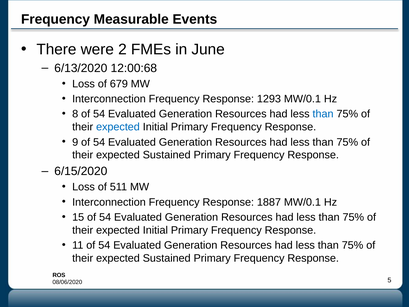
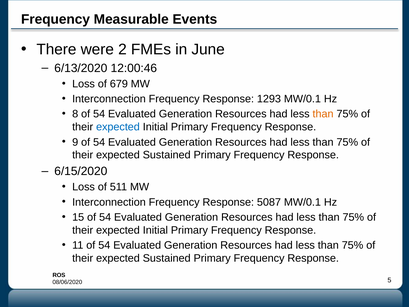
12:00:68: 12:00:68 -> 12:00:46
than at (323, 114) colour: blue -> orange
1887: 1887 -> 5087
